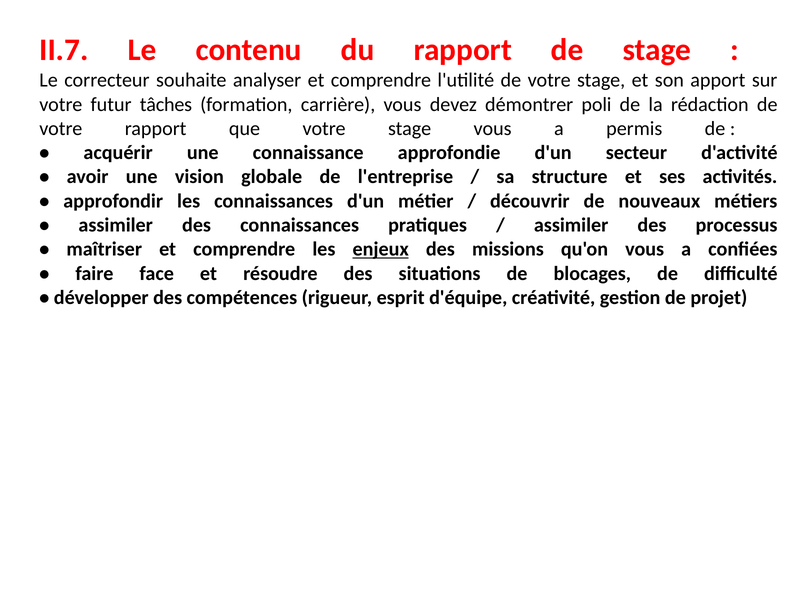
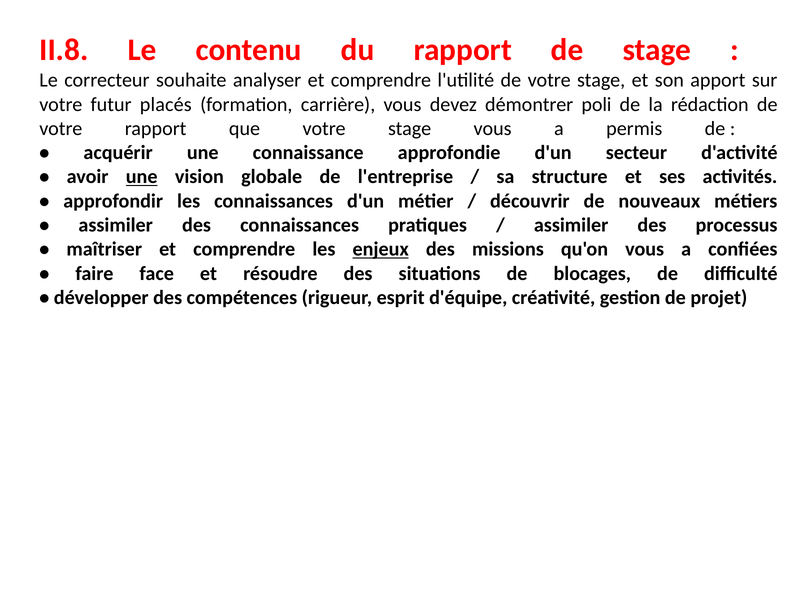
II.7: II.7 -> II.8
tâches: tâches -> placés
une at (142, 177) underline: none -> present
